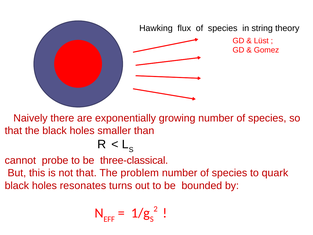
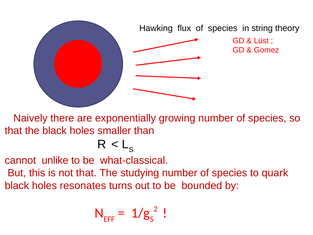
probe: probe -> unlike
three-classical: three-classical -> what-classical
problem: problem -> studying
